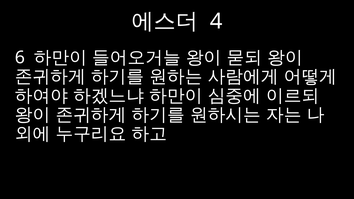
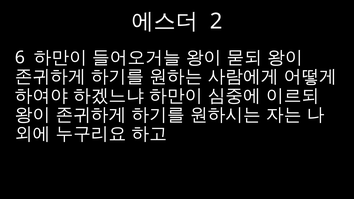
4: 4 -> 2
